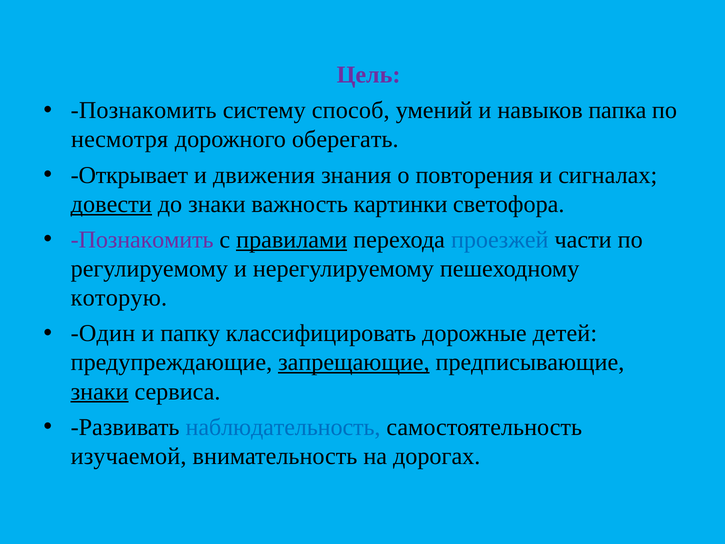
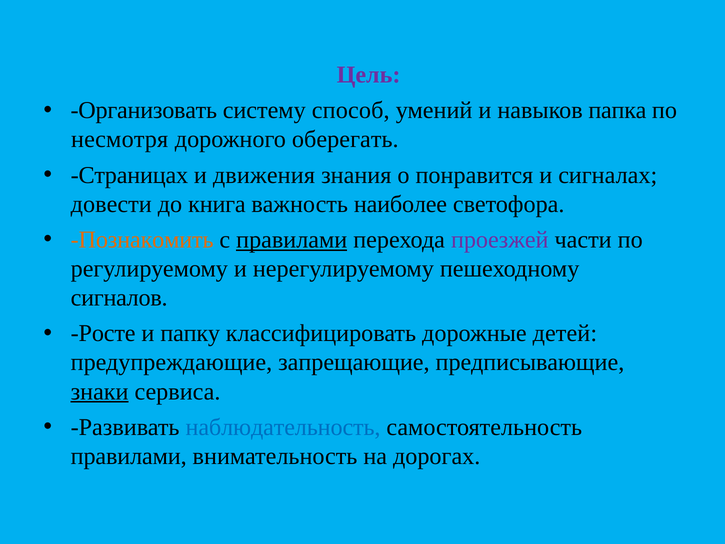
Познакомить at (144, 110): Познакомить -> Организовать
Открывает: Открывает -> Страницах
повторения: повторения -> понравится
довести underline: present -> none
до знаки: знаки -> книга
картинки: картинки -> наиболее
Познакомить at (142, 240) colour: purple -> orange
проезжей colour: blue -> purple
которую: которую -> сигналов
Один: Один -> Росте
запрещающие underline: present -> none
изучаемой at (129, 456): изучаемой -> правилами
